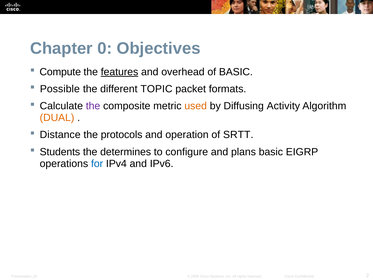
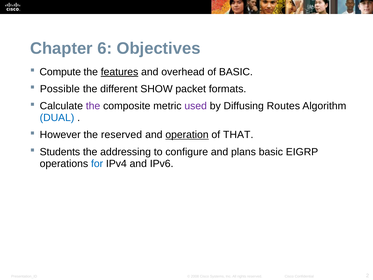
0: 0 -> 6
TOPIC: TOPIC -> SHOW
used colour: orange -> purple
Activity: Activity -> Routes
DUAL colour: orange -> blue
Distance: Distance -> However
the protocols: protocols -> reserved
operation underline: none -> present
SRTT: SRTT -> THAT
determines: determines -> addressing
